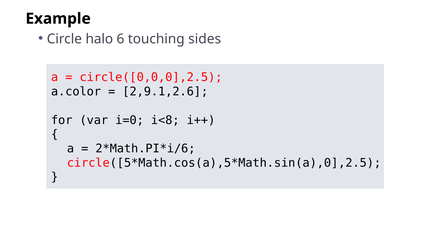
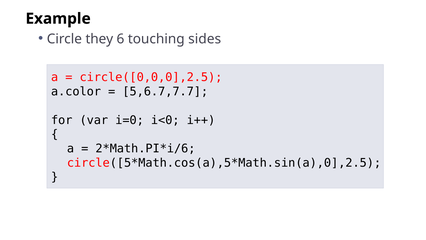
halo: halo -> they
2,9.1,2.6: 2,9.1,2.6 -> 5,6.7,7.7
i<8: i<8 -> i<0
